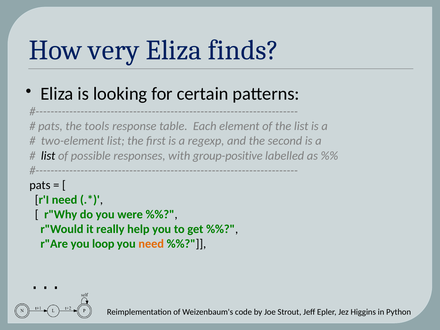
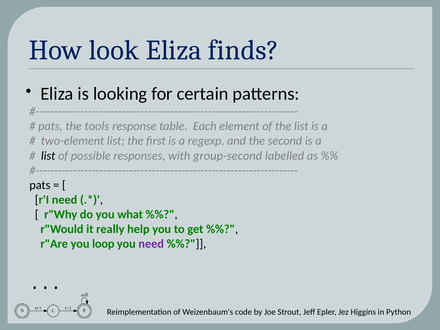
very: very -> look
group-positive: group-positive -> group-second
were: were -> what
need at (151, 244) colour: orange -> purple
